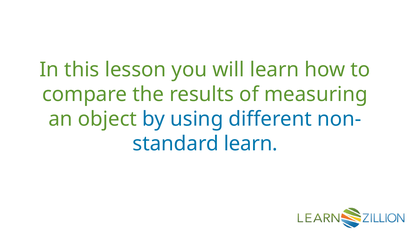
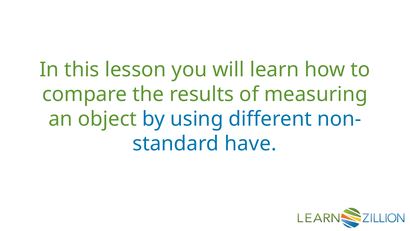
learn at (251, 143): learn -> have
